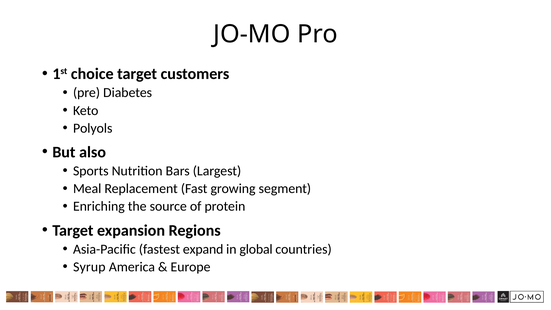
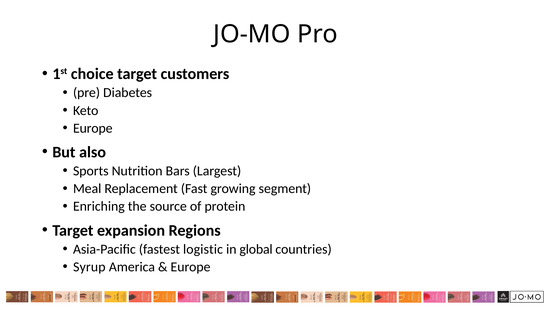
Polyols at (93, 128): Polyols -> Europe
expand: expand -> logistic
